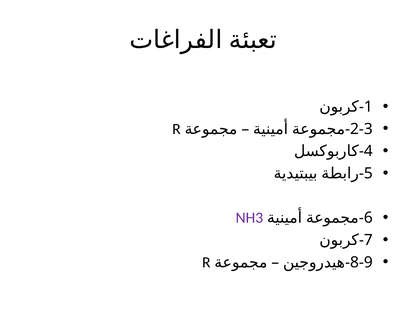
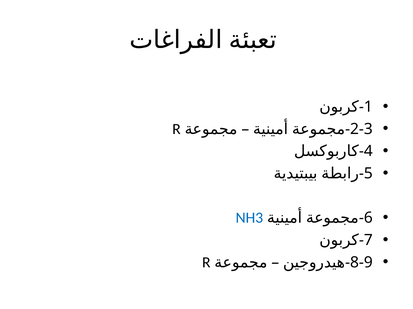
NH3 colour: purple -> blue
